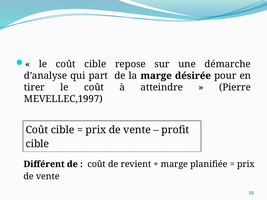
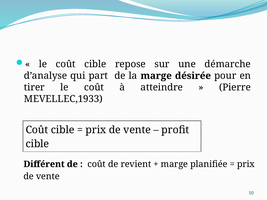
MEVELLEC,1997: MEVELLEC,1997 -> MEVELLEC,1933
